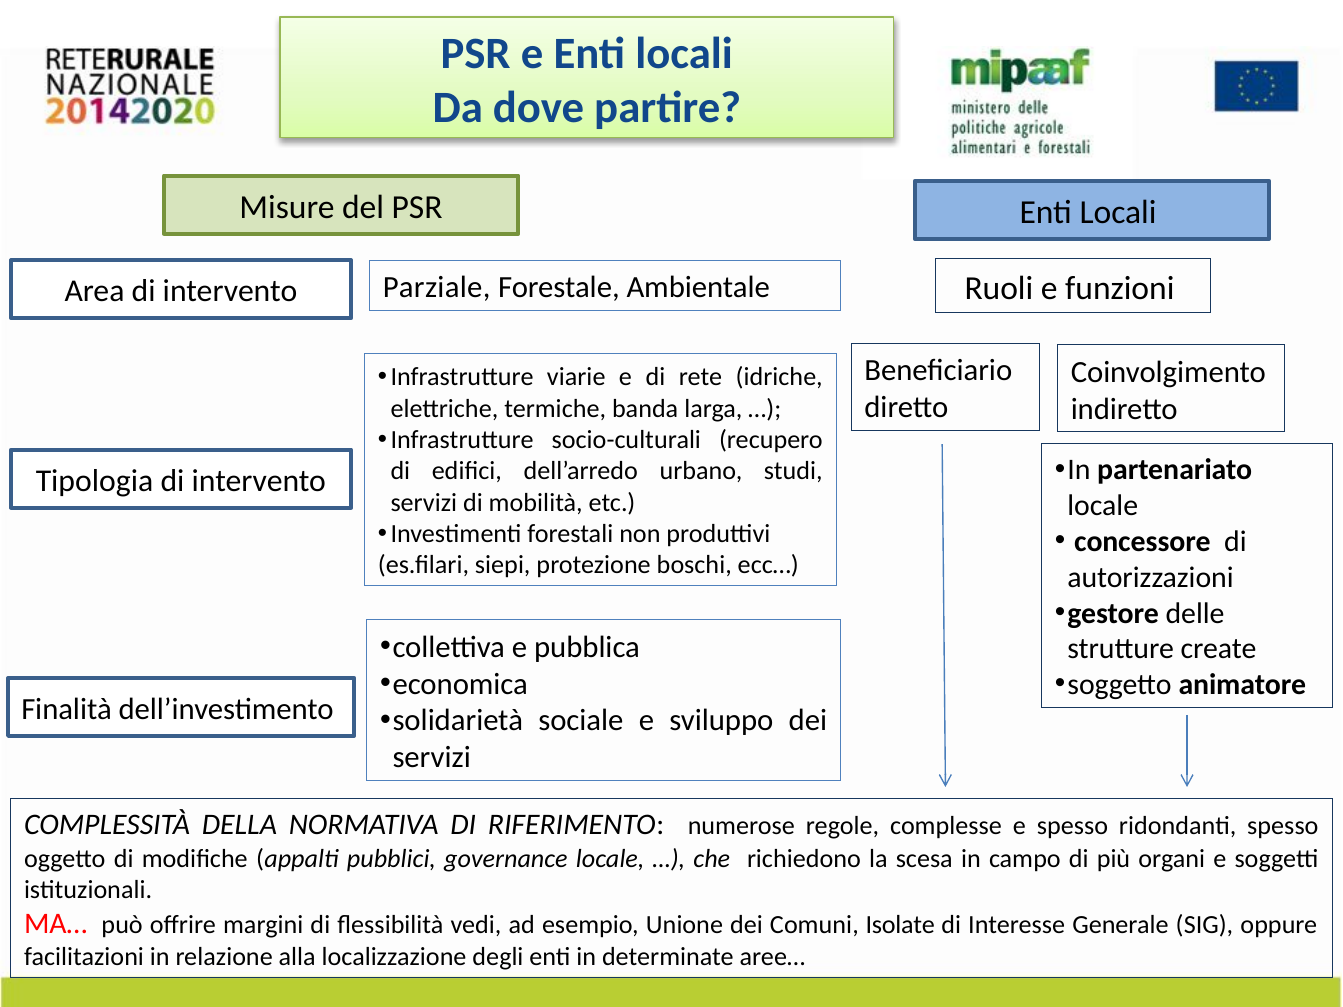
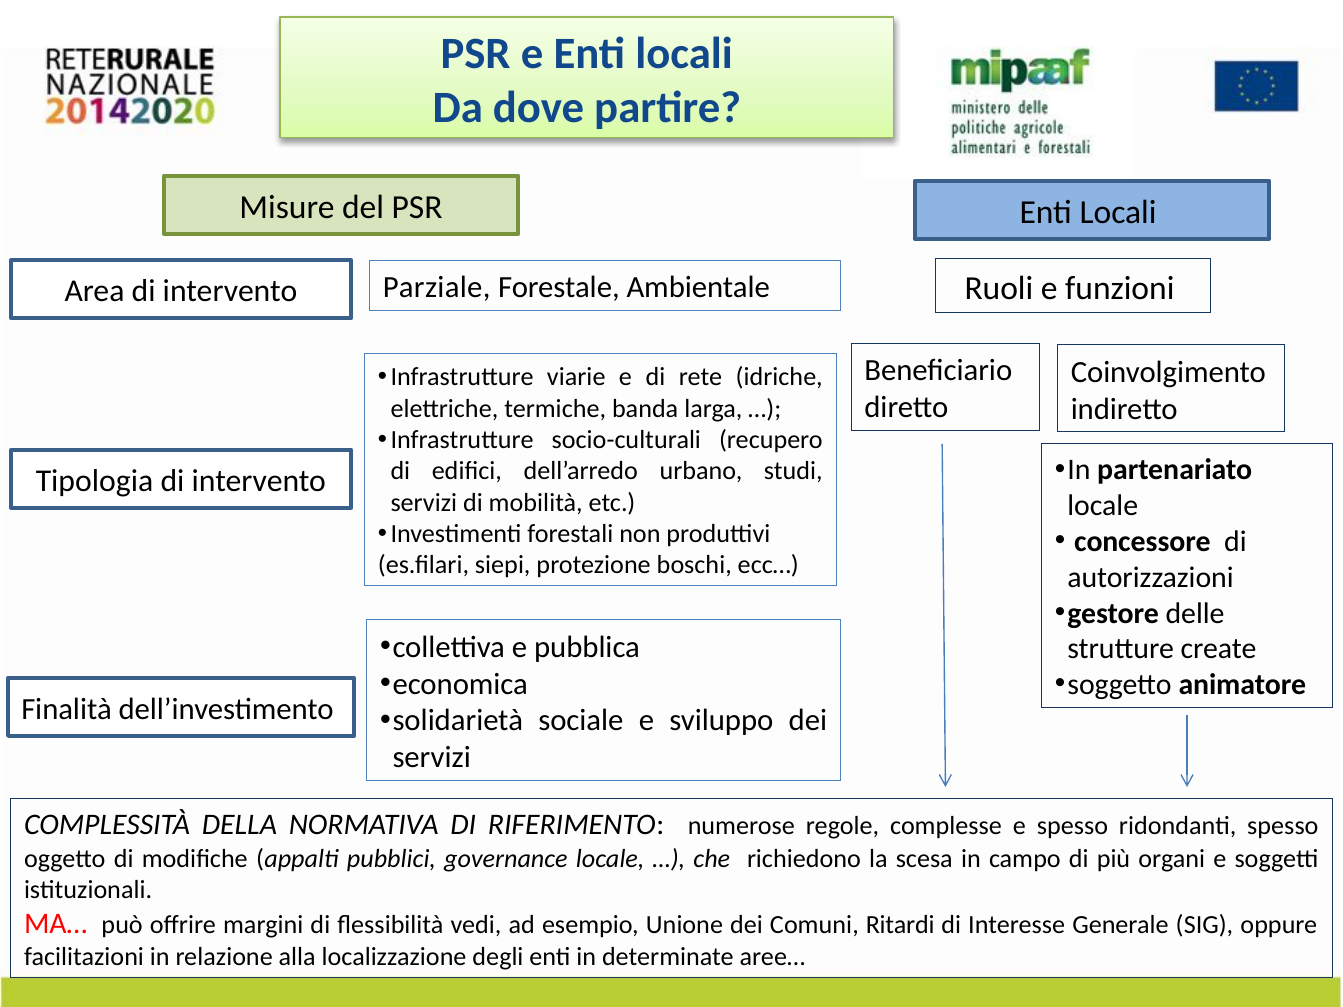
Isolate: Isolate -> Ritardi
